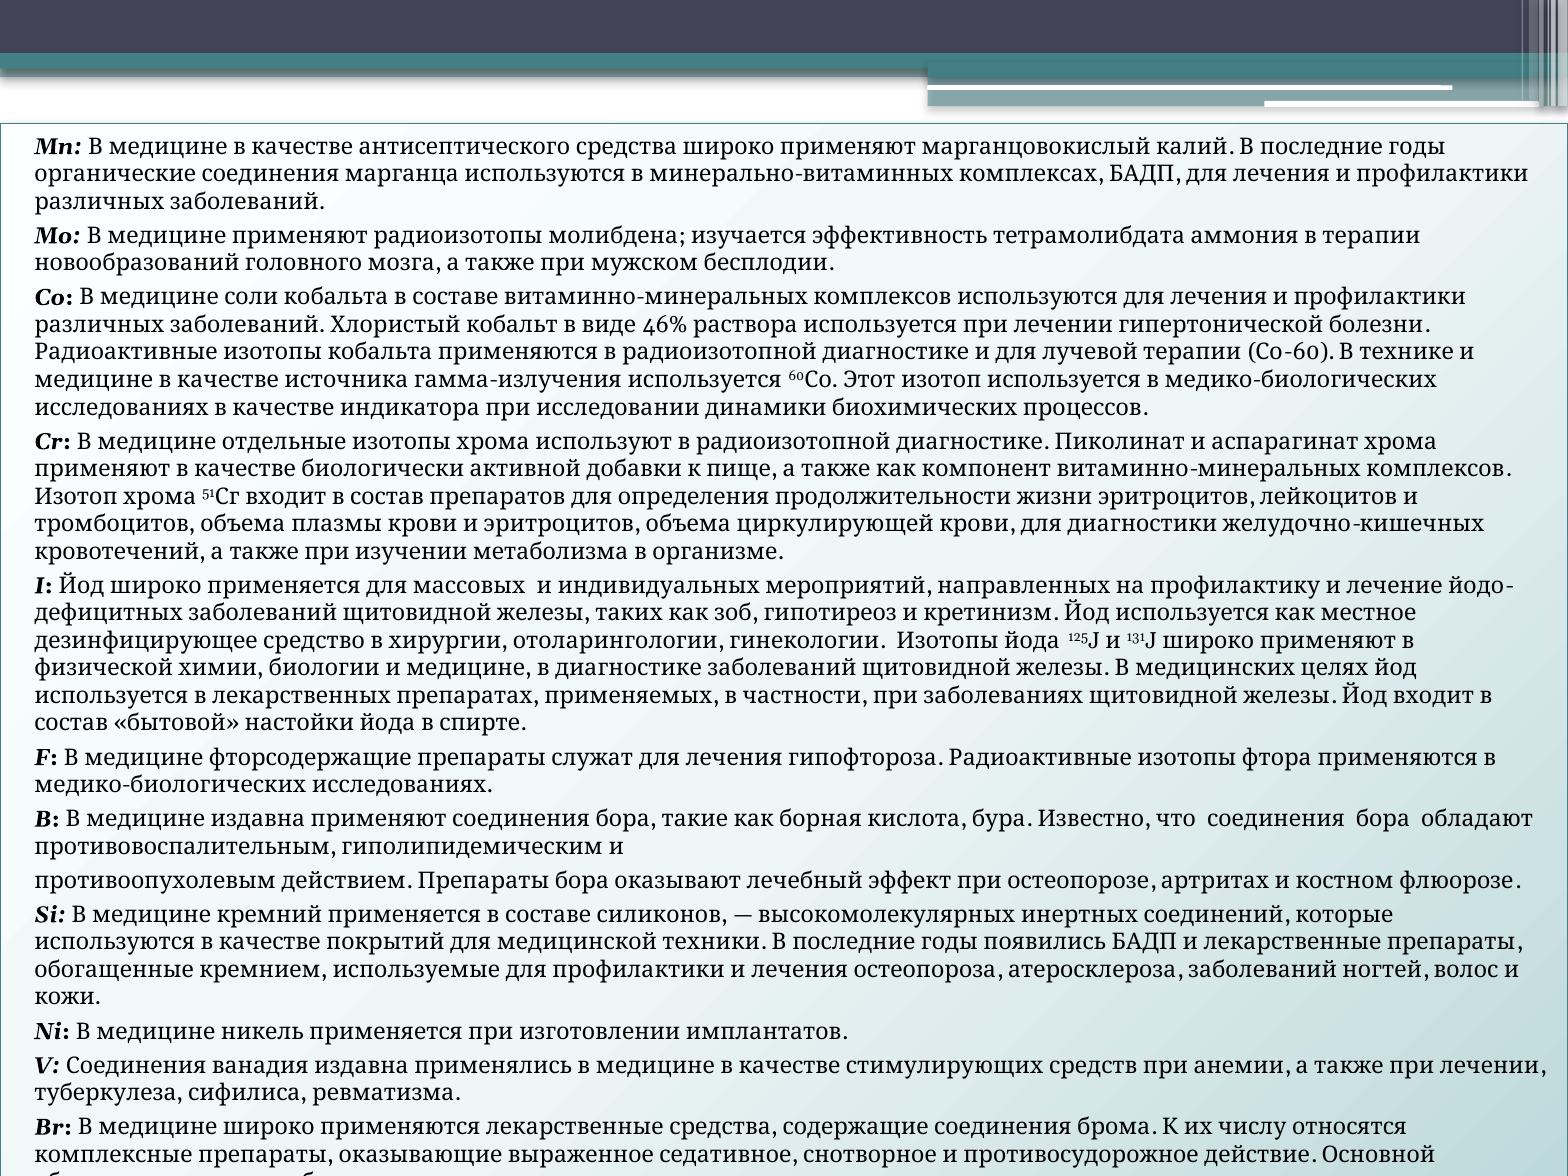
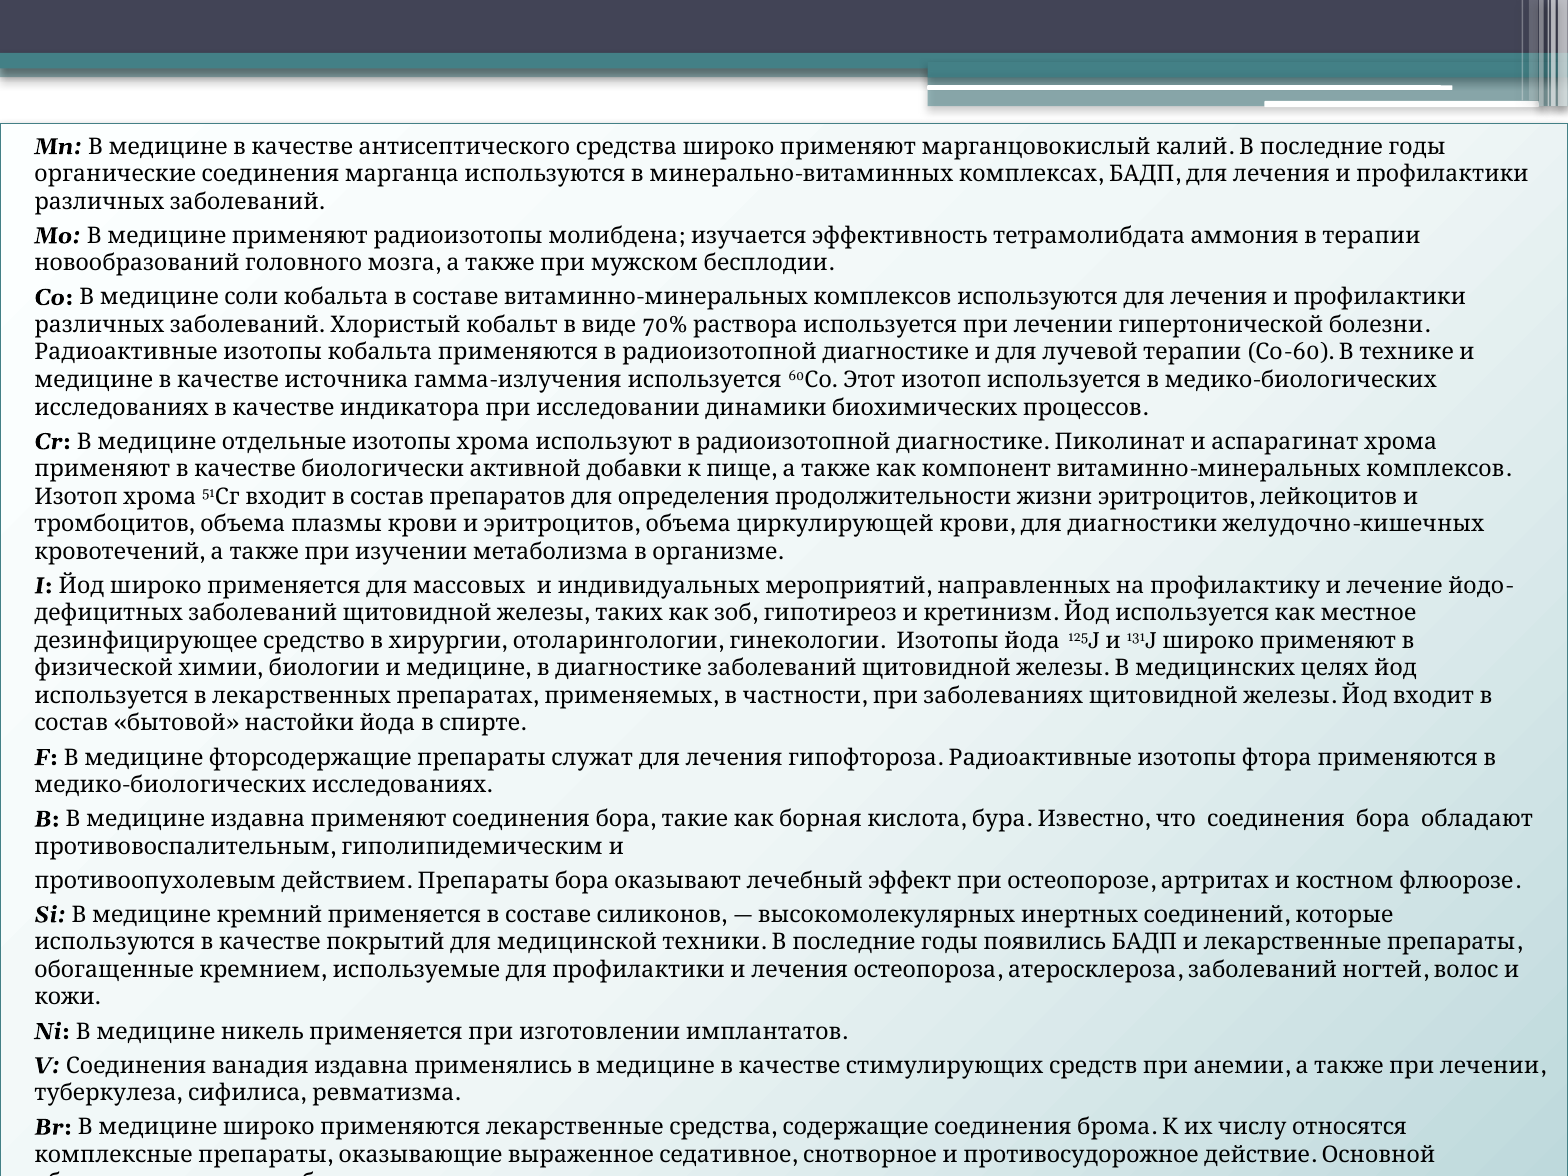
46%: 46% -> 70%
